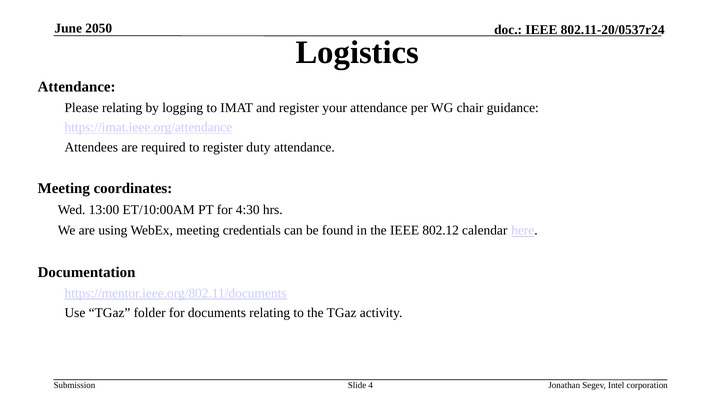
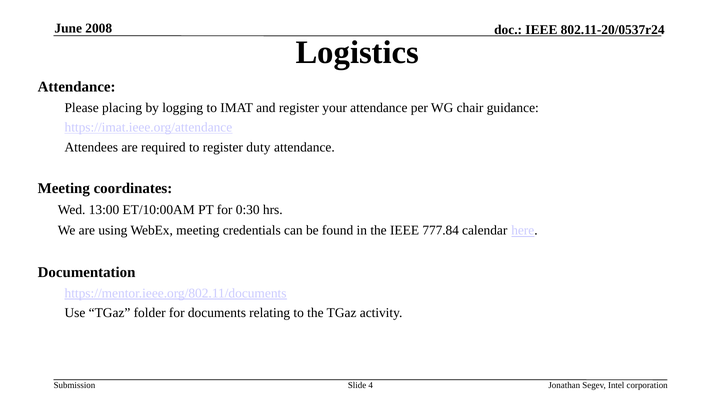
2050: 2050 -> 2008
Please relating: relating -> placing
4:30: 4:30 -> 0:30
802.12: 802.12 -> 777.84
